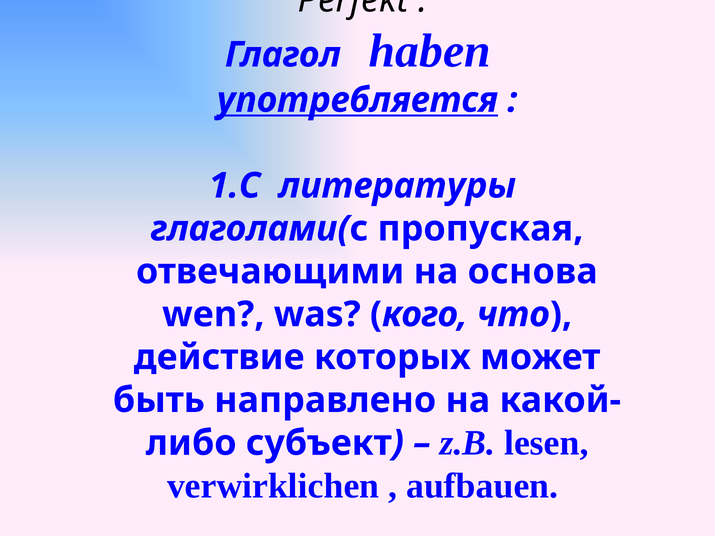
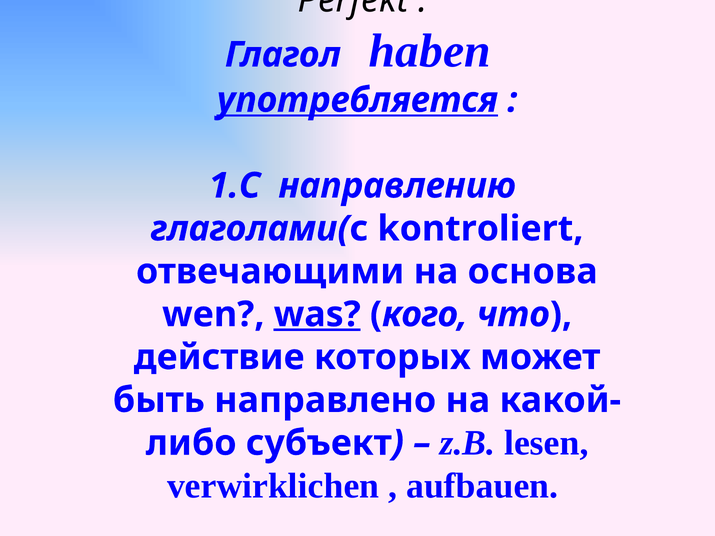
литературы: литературы -> направлению
пропуская: пропуская -> kontroliert
was underline: none -> present
